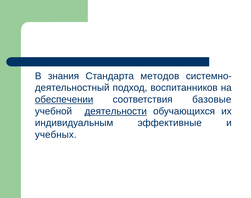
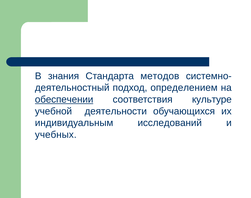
воспитанников: воспитанников -> определением
базовые: базовые -> культуре
деятельности underline: present -> none
эффективные: эффективные -> исследований
